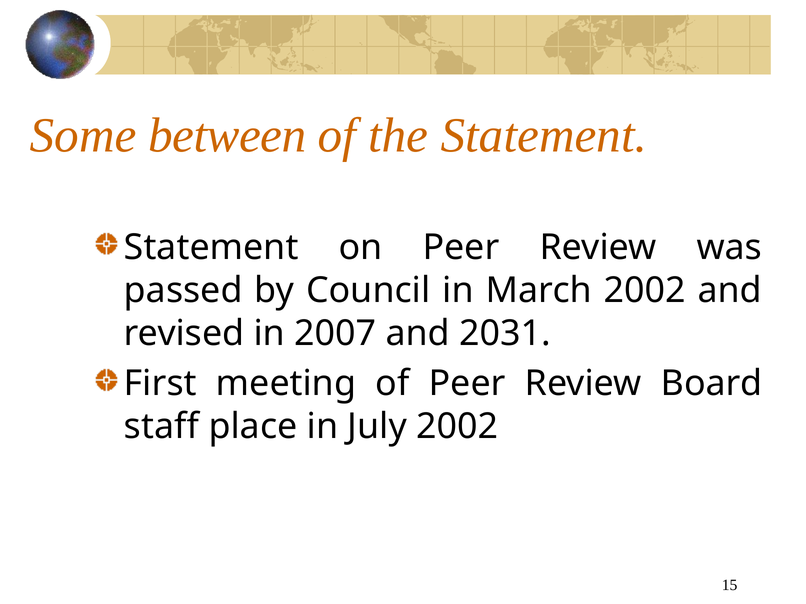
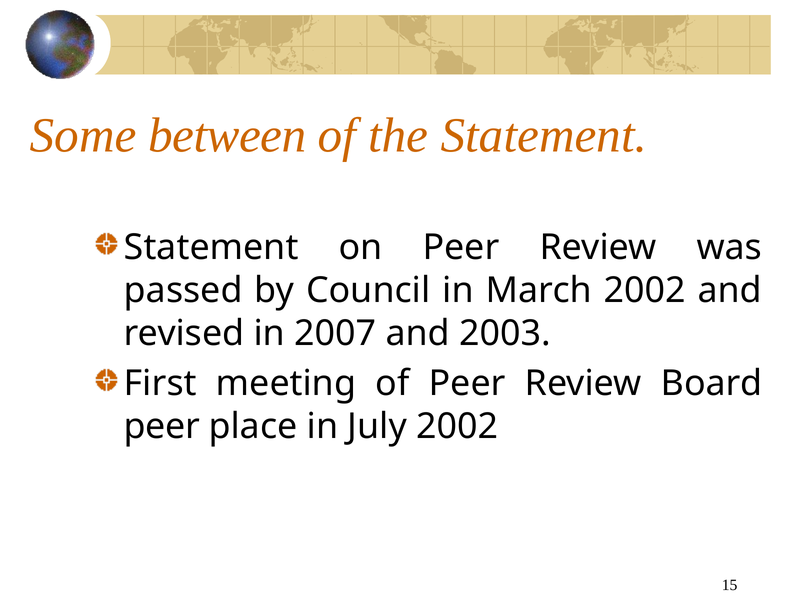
2031: 2031 -> 2003
staff at (162, 427): staff -> peer
